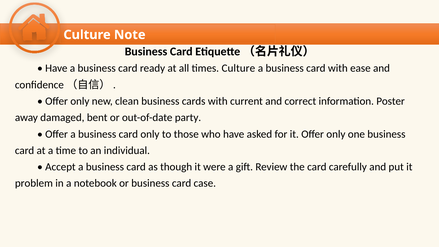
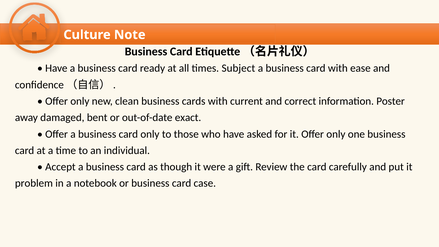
times Culture: Culture -> Subject
party: party -> exact
